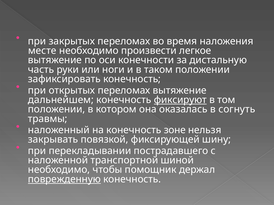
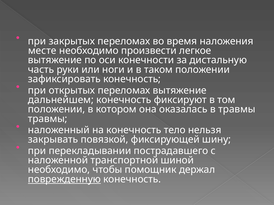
фиксируют underline: present -> none
в согнуть: согнуть -> травмы
зоне: зоне -> тело
